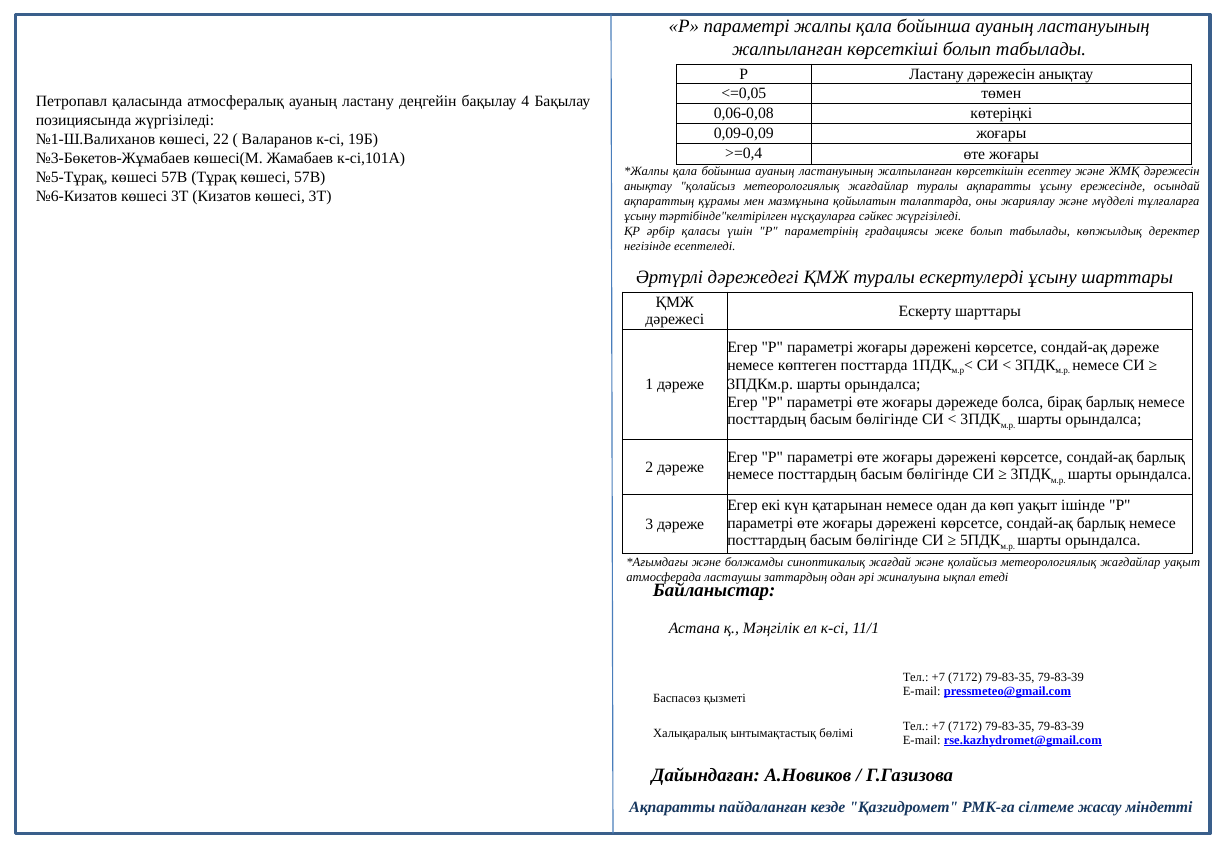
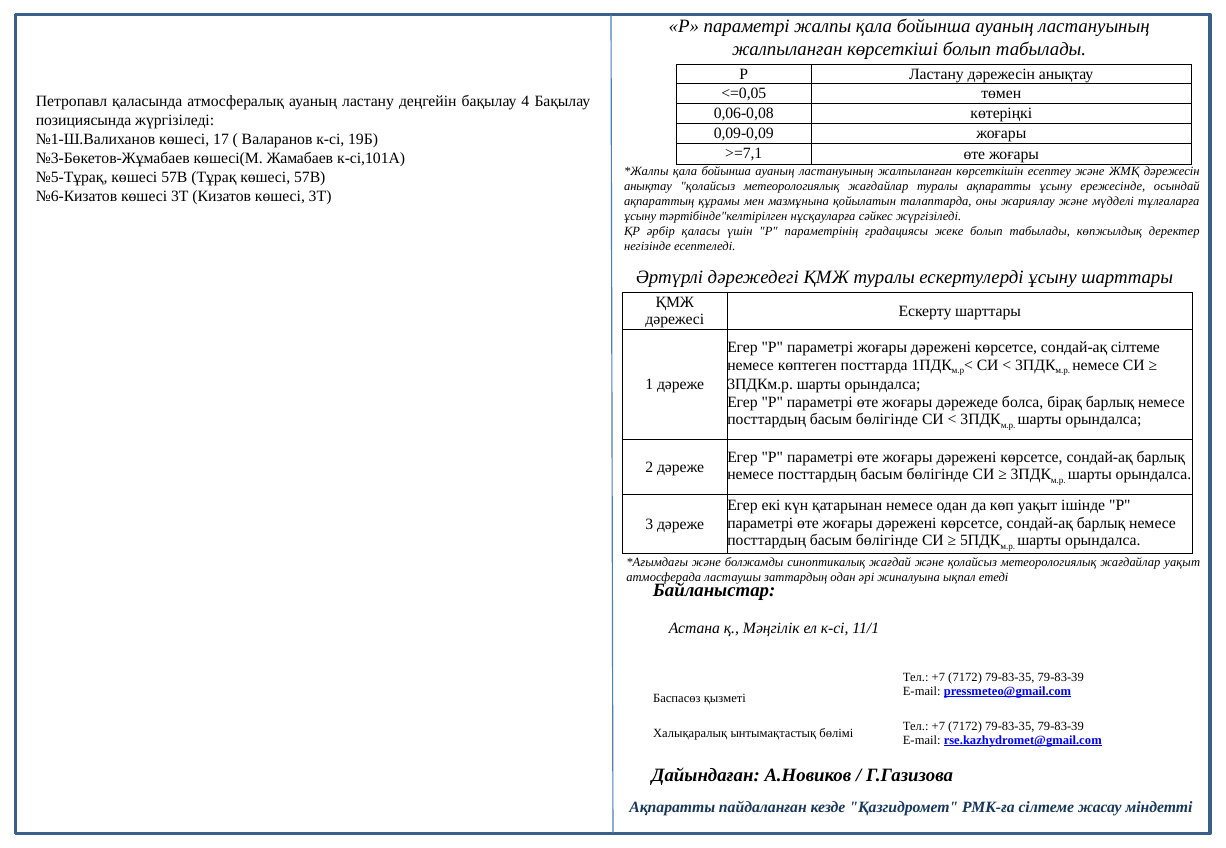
22: 22 -> 17
>=0,4: >=0,4 -> >=7,1
сондай-ақ дәреже: дәреже -> сілтеме
